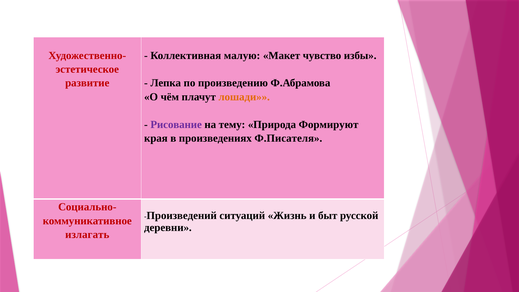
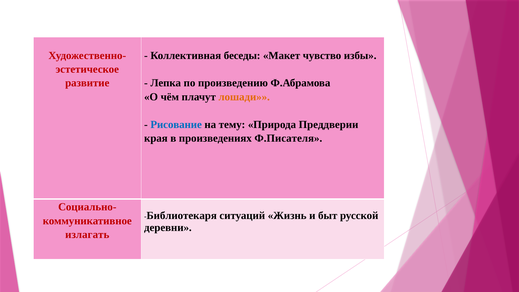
малую: малую -> беседы
Рисование colour: purple -> blue
Формируют: Формируют -> Преддверии
Произведений: Произведений -> Библиотекаря
